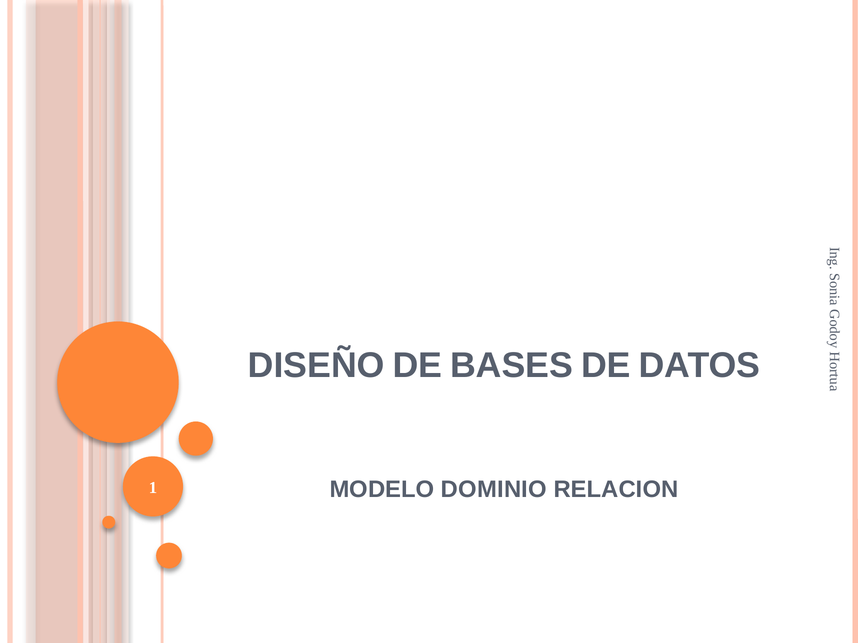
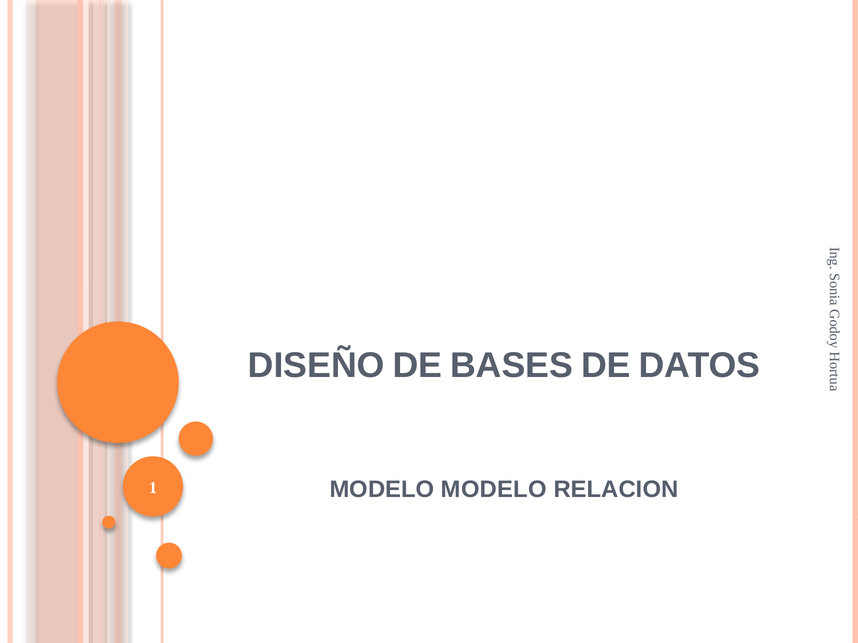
MODELO DOMINIO: DOMINIO -> MODELO
